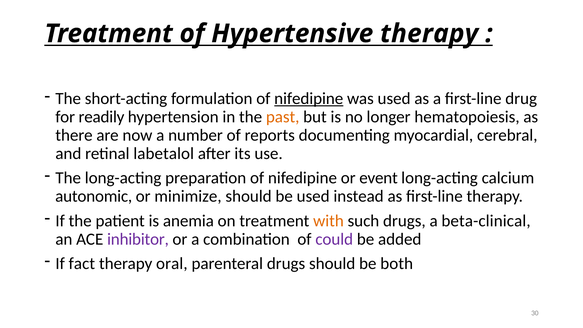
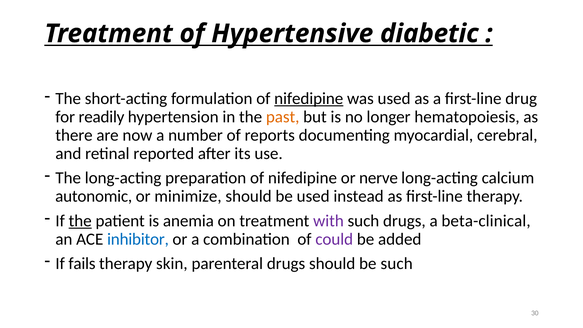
Hypertensive therapy: therapy -> diabetic
labetalol: labetalol -> reported
event: event -> nerve
the at (80, 221) underline: none -> present
with colour: orange -> purple
inhibitor colour: purple -> blue
fact: fact -> fails
oral: oral -> skin
be both: both -> such
